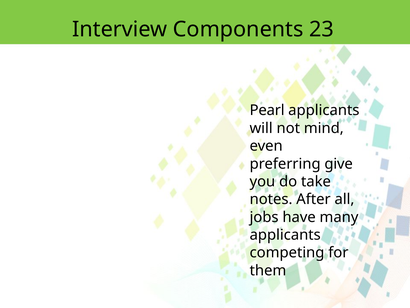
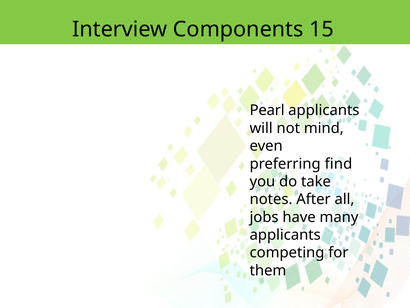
23: 23 -> 15
give: give -> find
